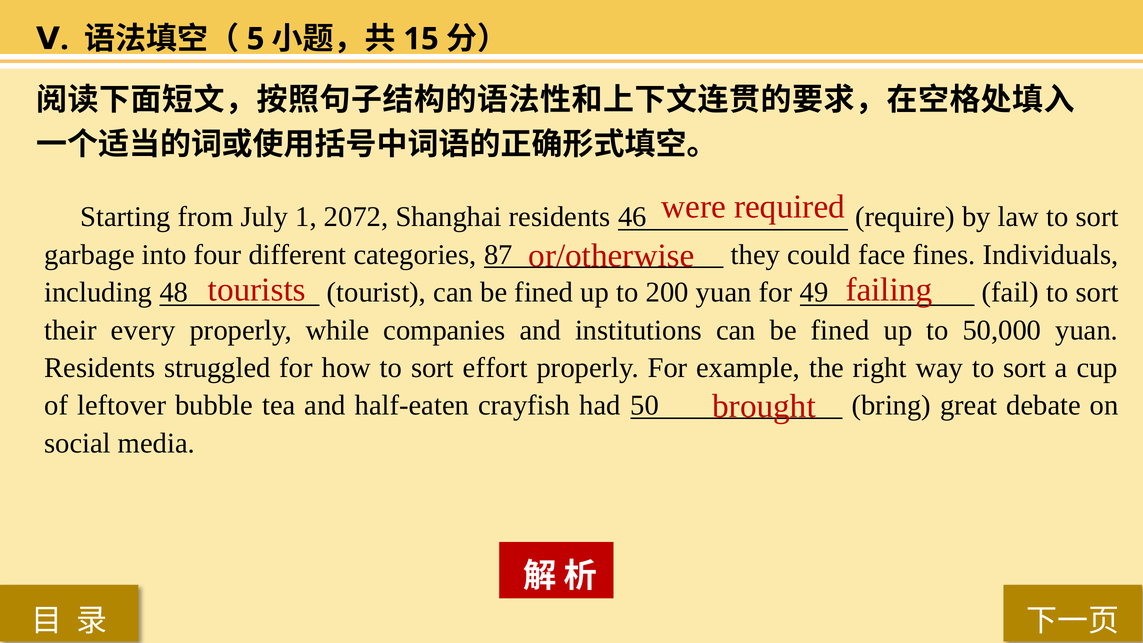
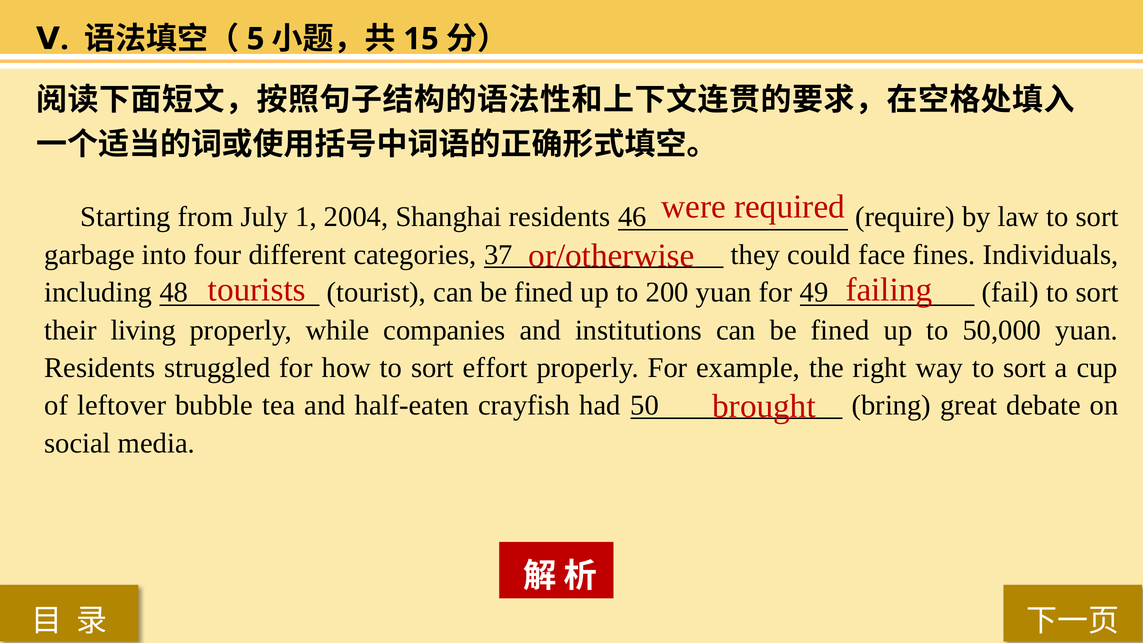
2072: 2072 -> 2004
87: 87 -> 37
every: every -> living
